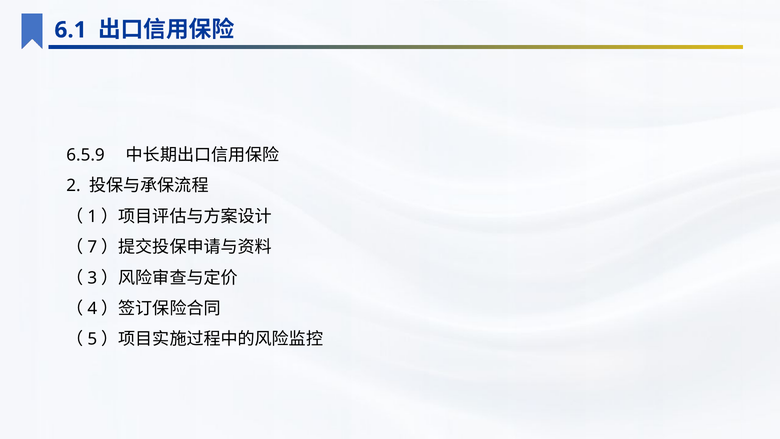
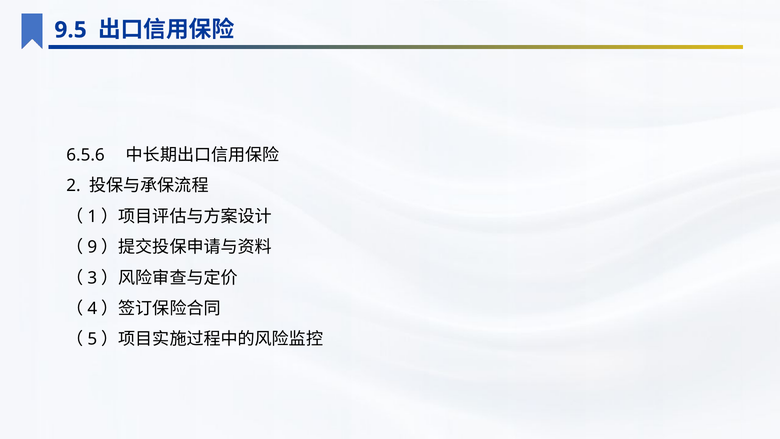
6.1: 6.1 -> 9.5
6.5.9: 6.5.9 -> 6.5.6
7: 7 -> 9
